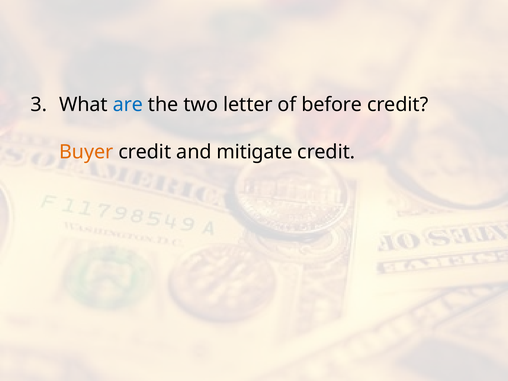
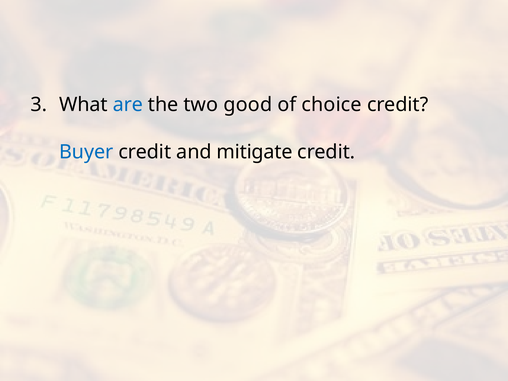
letter: letter -> good
before: before -> choice
Buyer colour: orange -> blue
